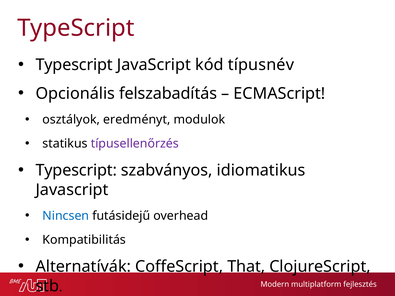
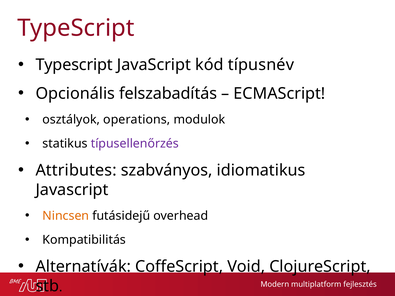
eredményt: eredményt -> operations
Typescript at (76, 170): Typescript -> Attributes
Nincsen colour: blue -> orange
That: That -> Void
